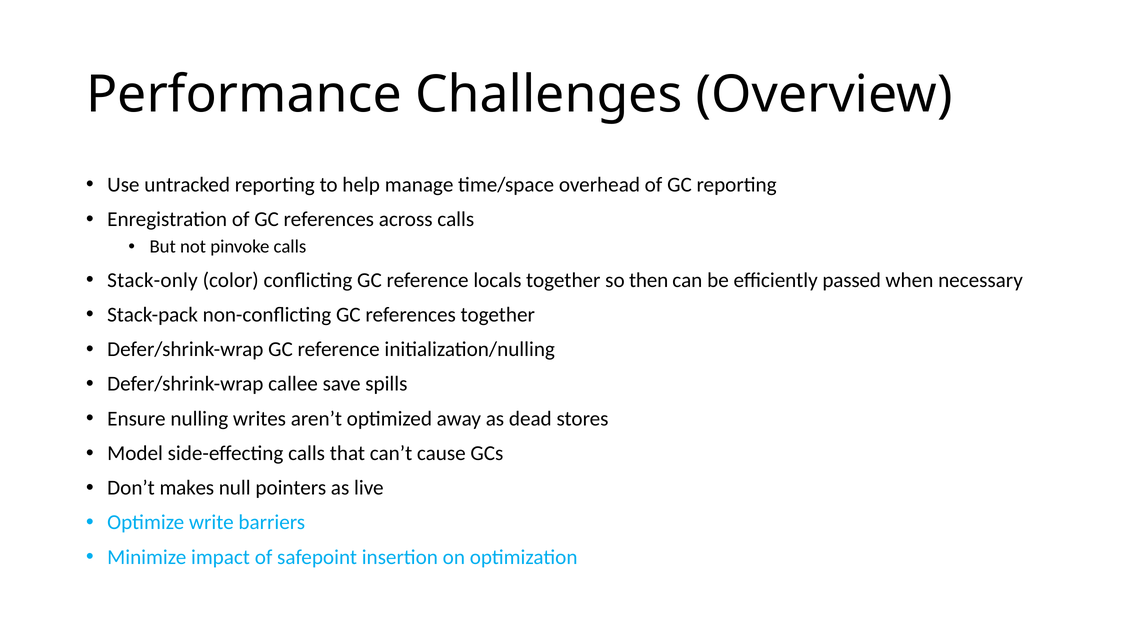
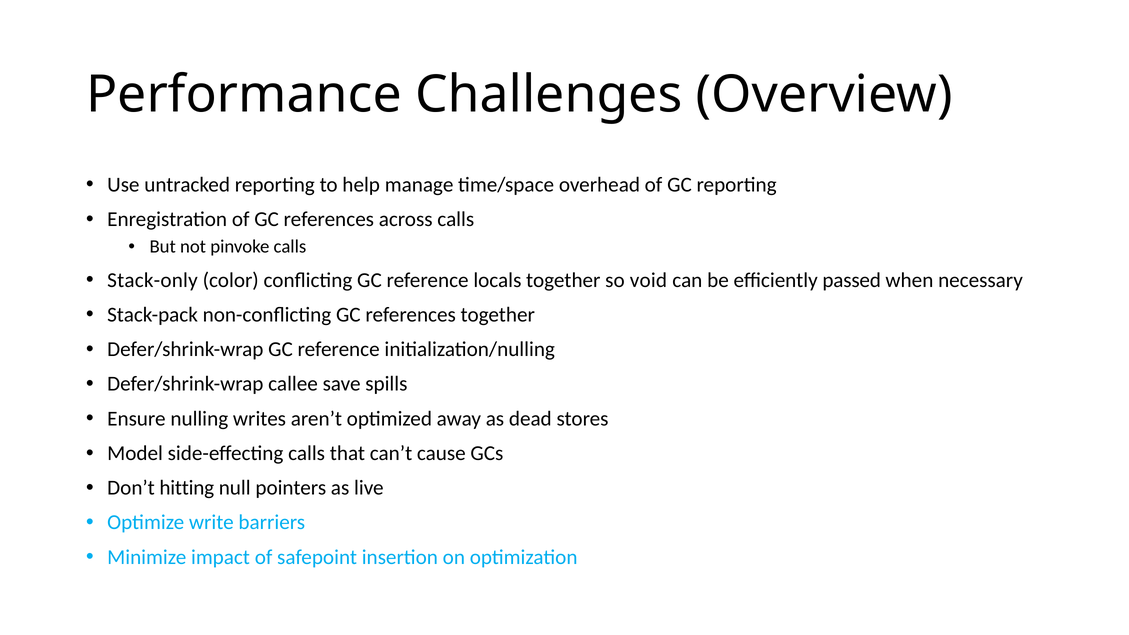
then: then -> void
makes: makes -> hitting
